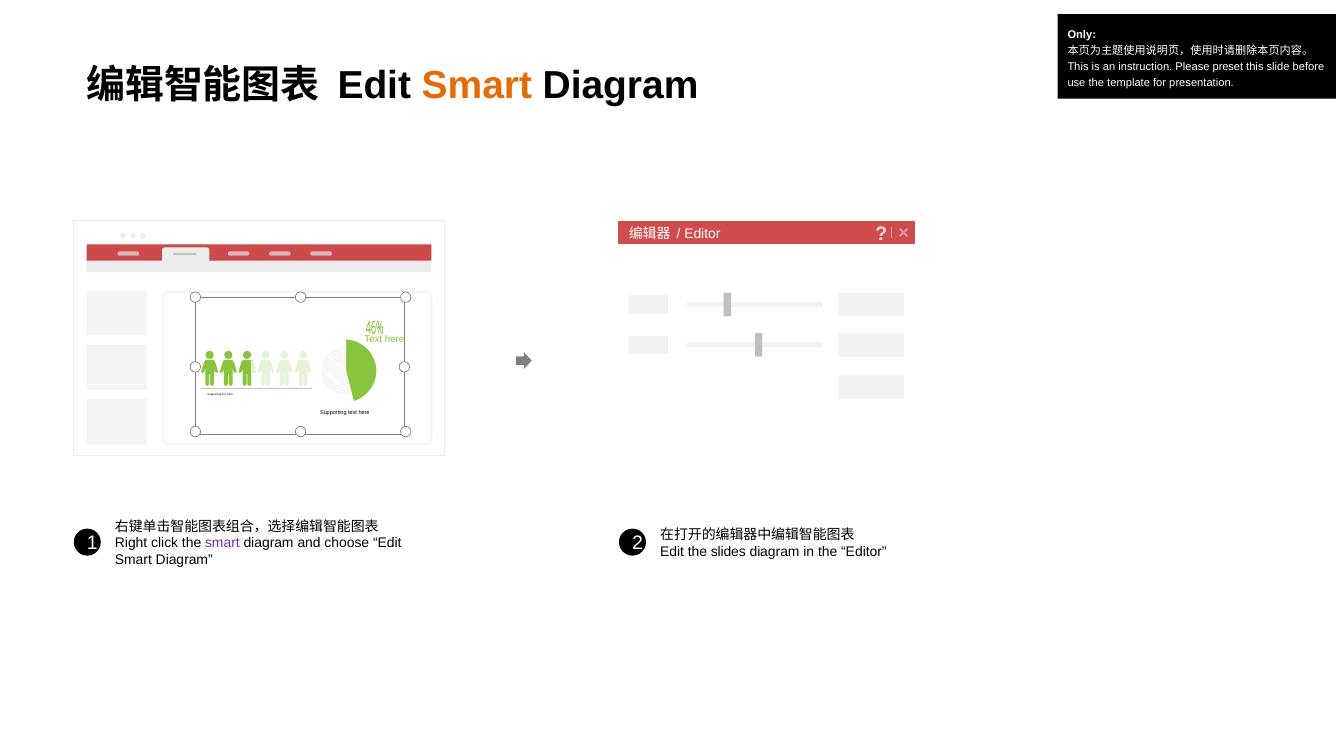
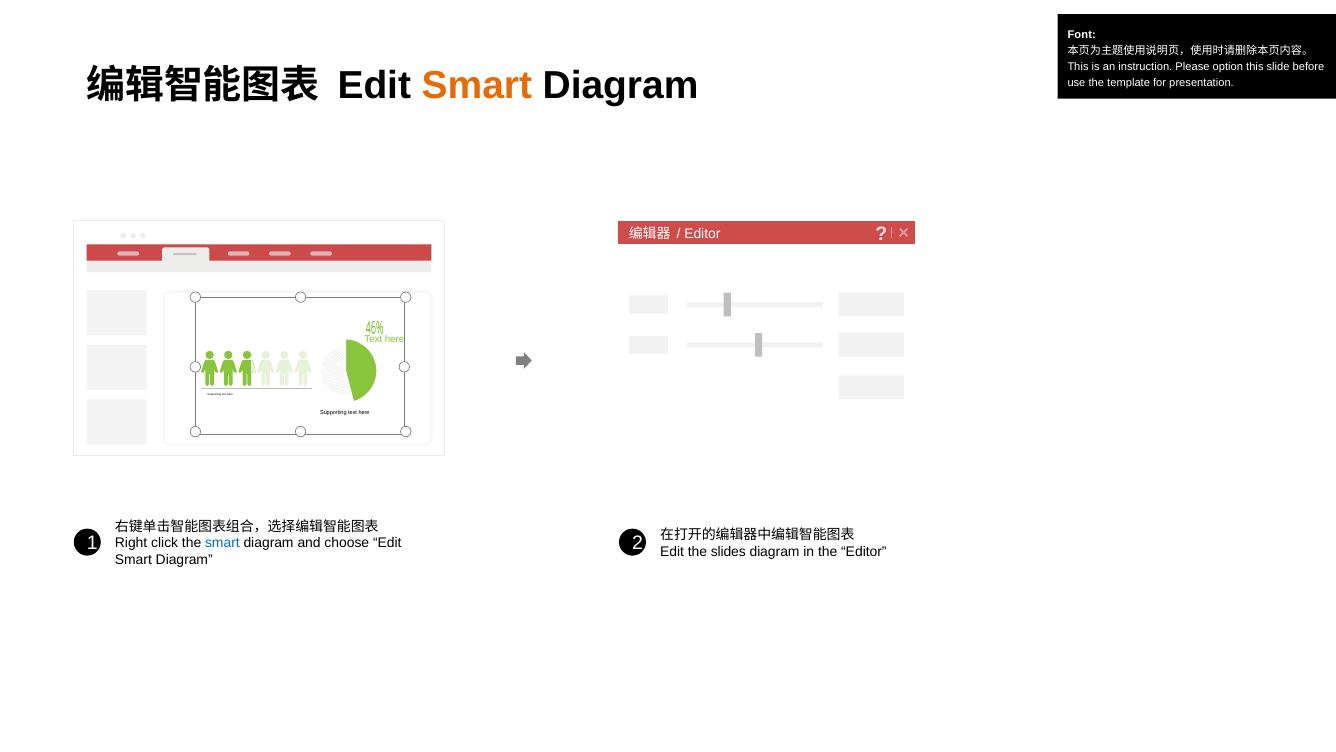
Only: Only -> Font
preset: preset -> option
smart at (222, 543) colour: purple -> blue
